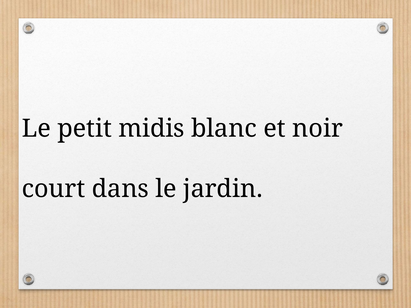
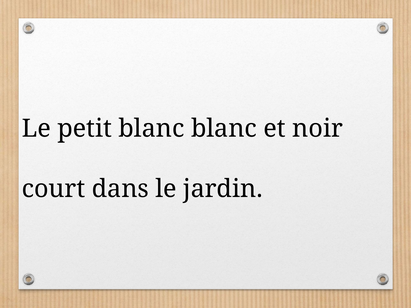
petit midis: midis -> blanc
